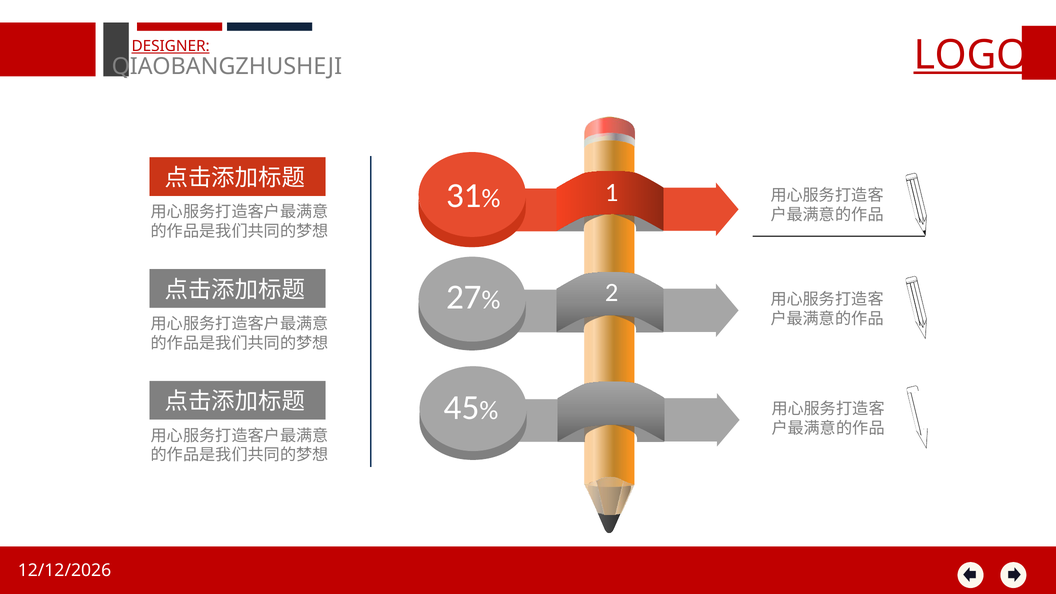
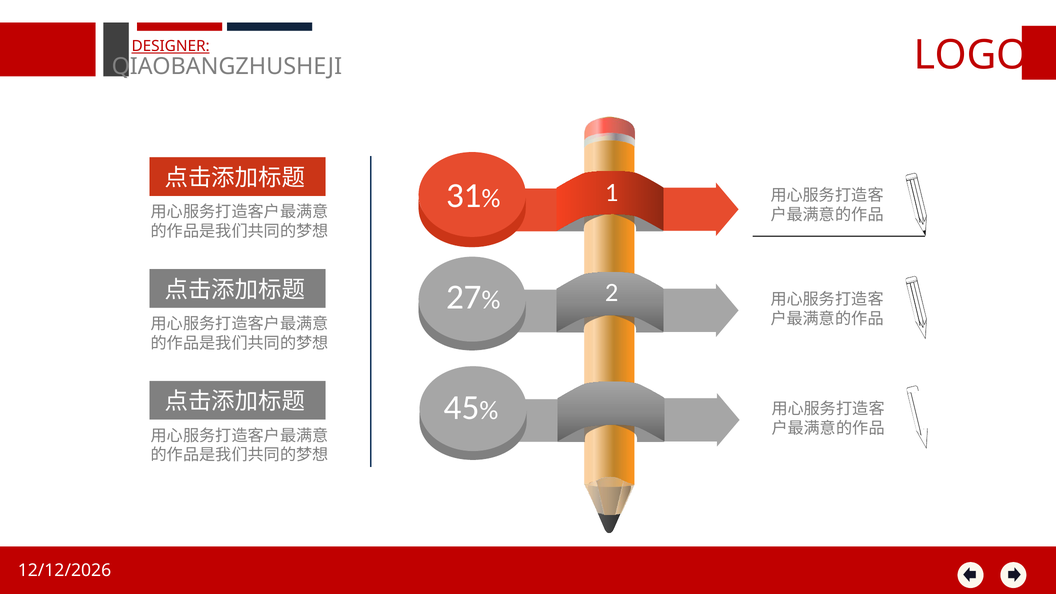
LOGO underline: present -> none
